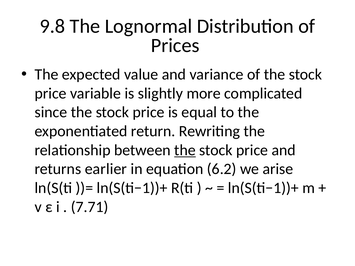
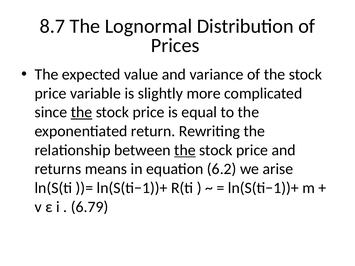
9.8: 9.8 -> 8.7
the at (81, 112) underline: none -> present
earlier: earlier -> means
7.71: 7.71 -> 6.79
